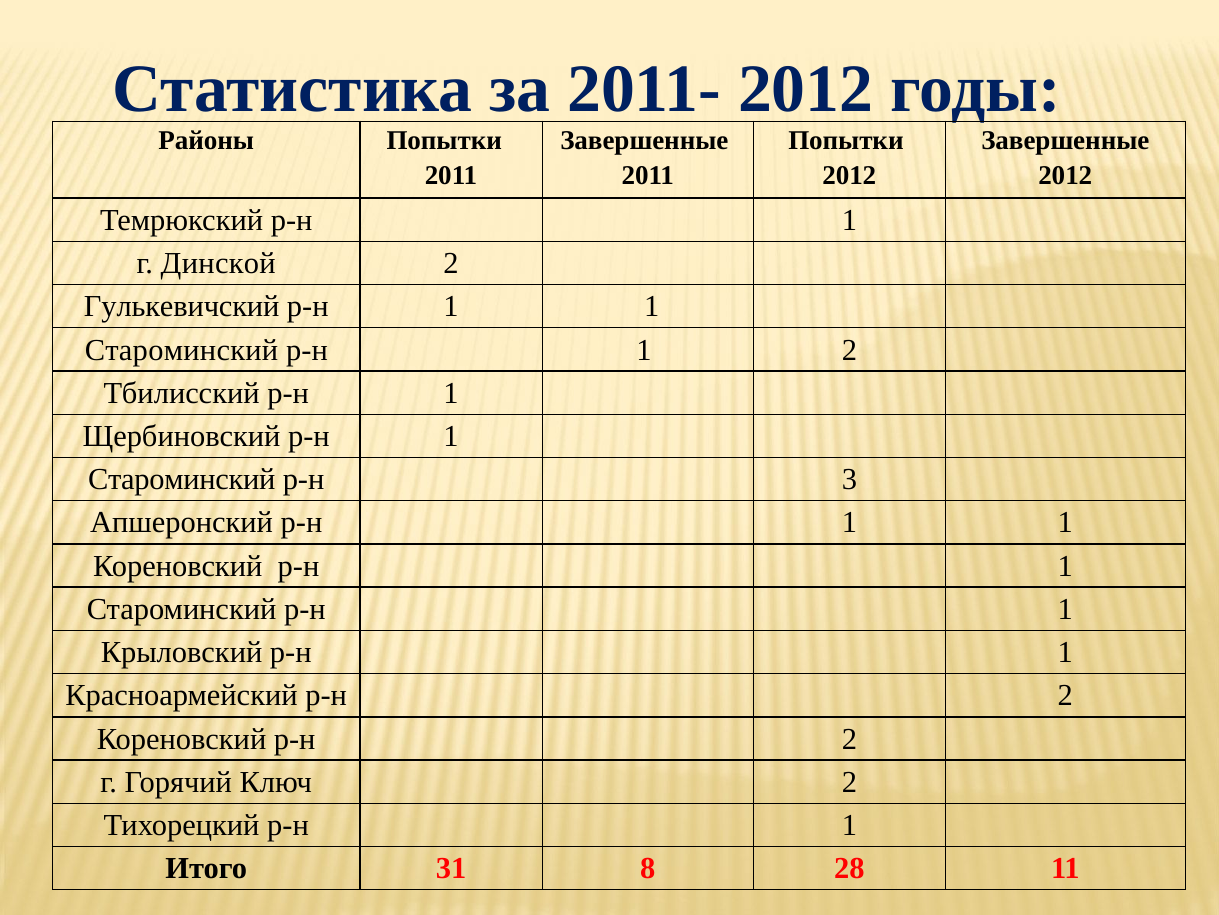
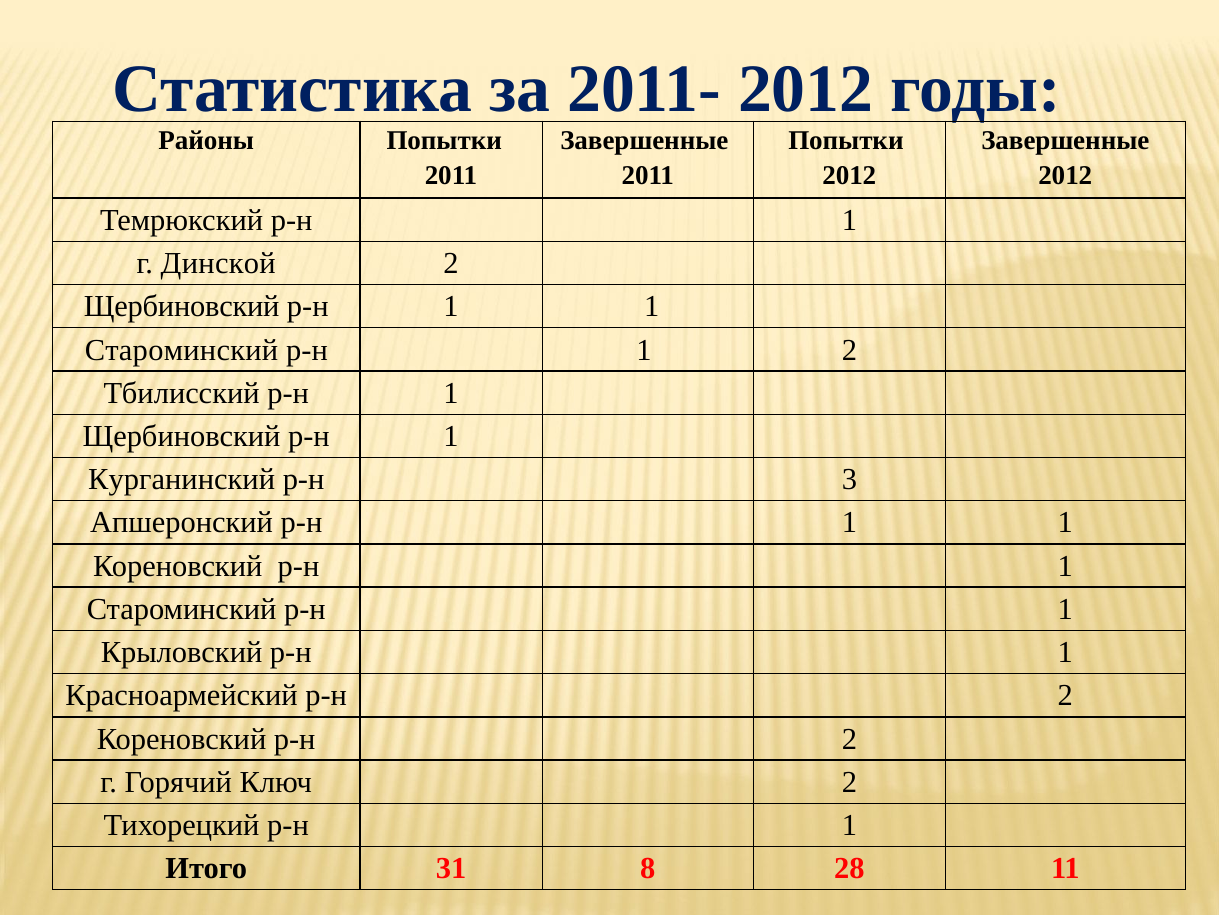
Гулькевичский at (182, 306): Гулькевичский -> Щербиновский
Староминский at (182, 479): Староминский -> Курганинский
